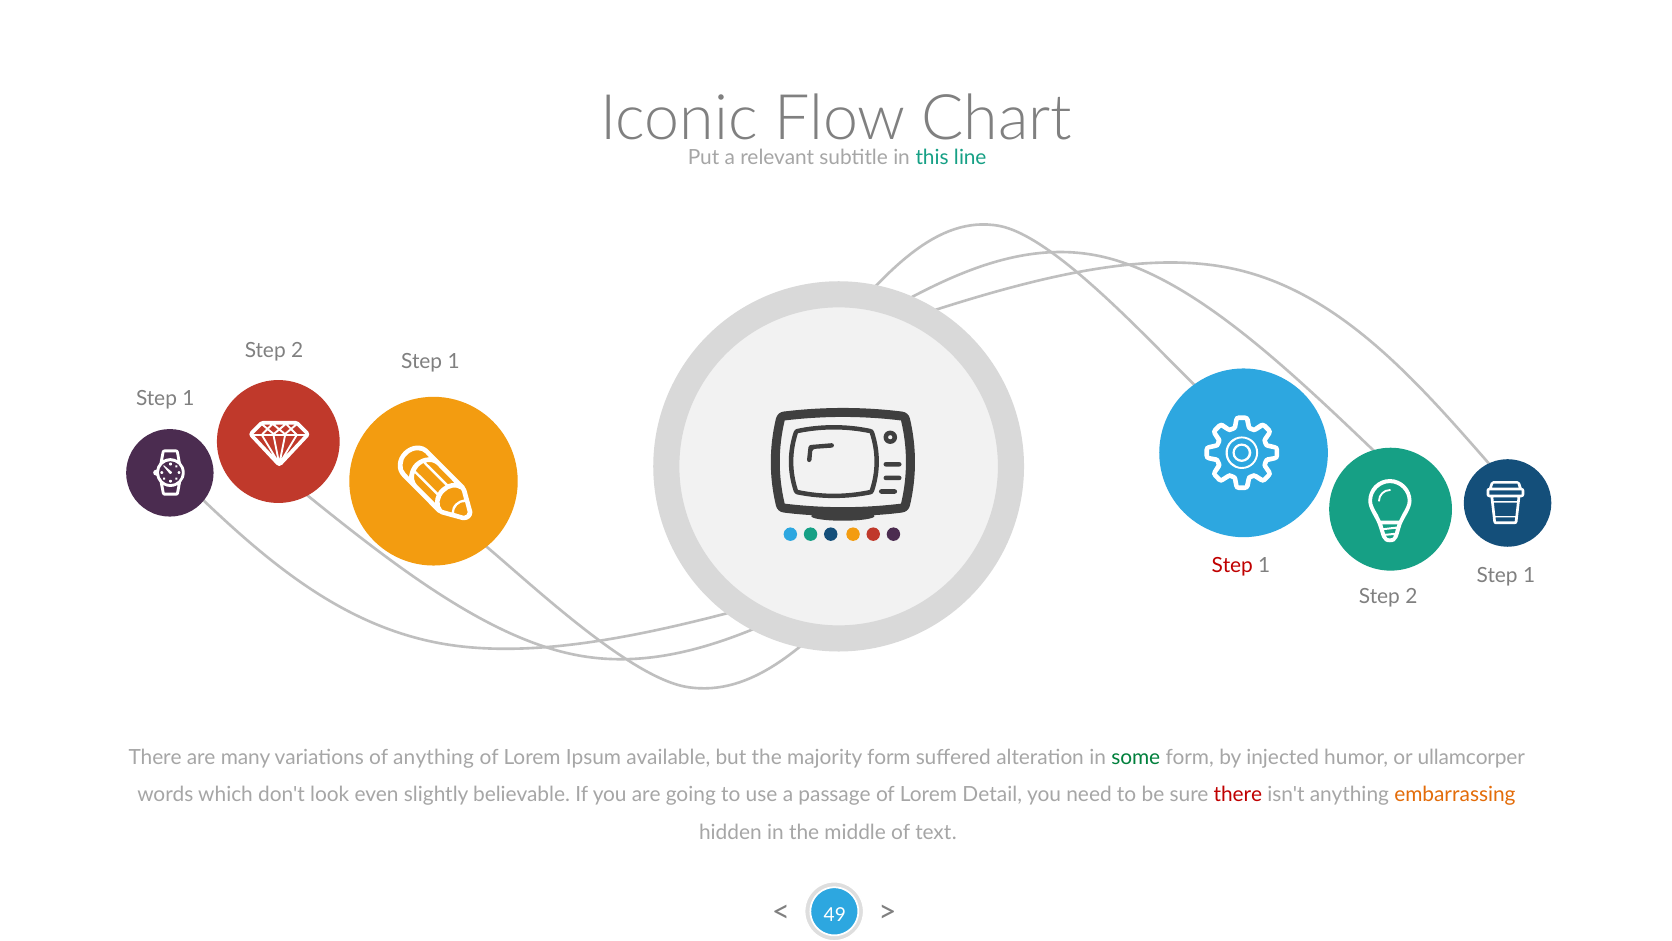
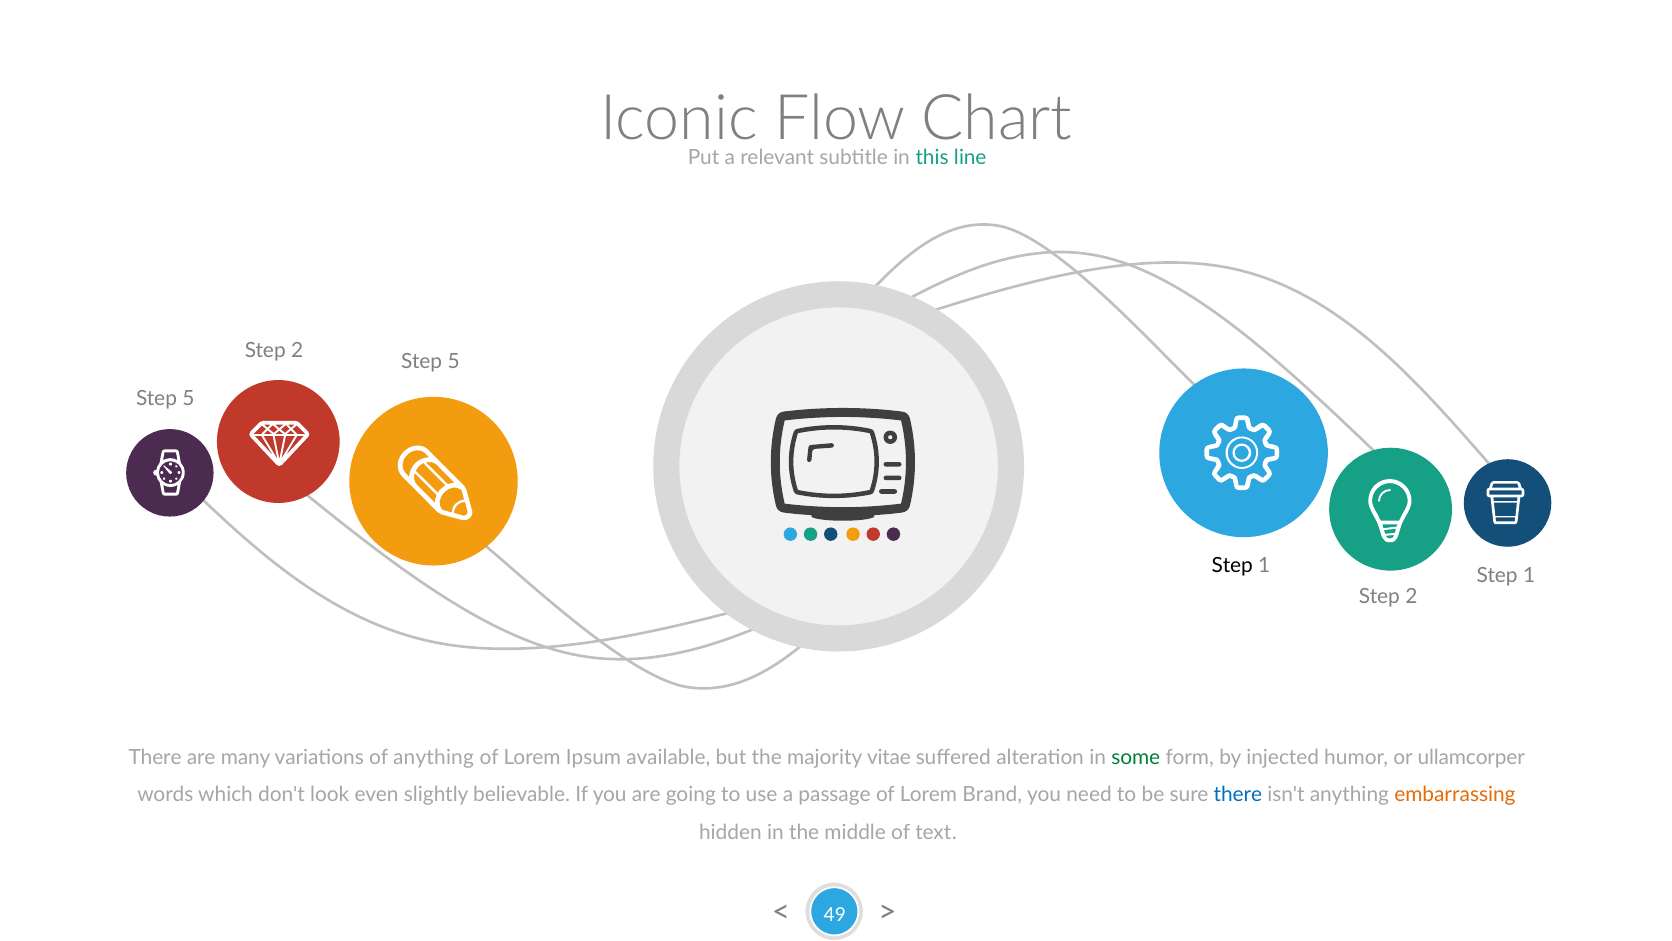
1 at (454, 361): 1 -> 5
1 at (188, 398): 1 -> 5
Step at (1232, 565) colour: red -> black
majority form: form -> vitae
Detail: Detail -> Brand
there at (1238, 794) colour: red -> blue
